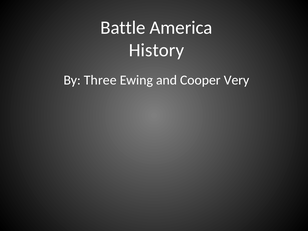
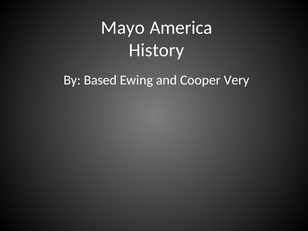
Battle: Battle -> Mayo
Three: Three -> Based
